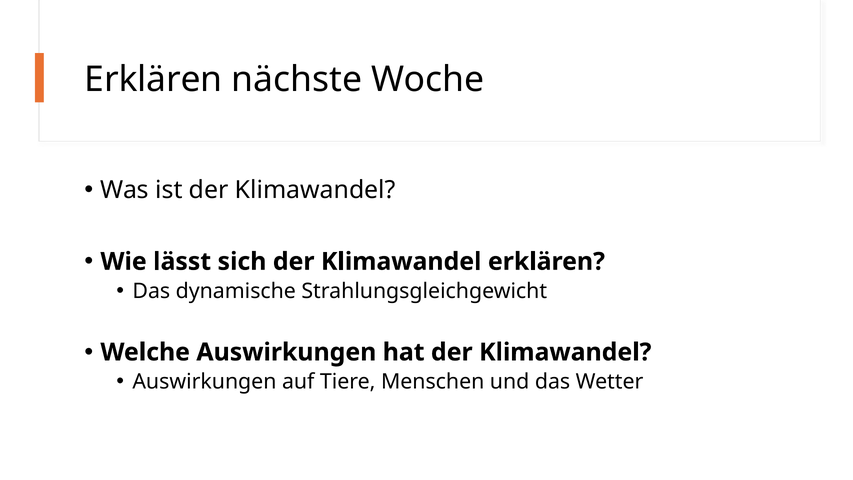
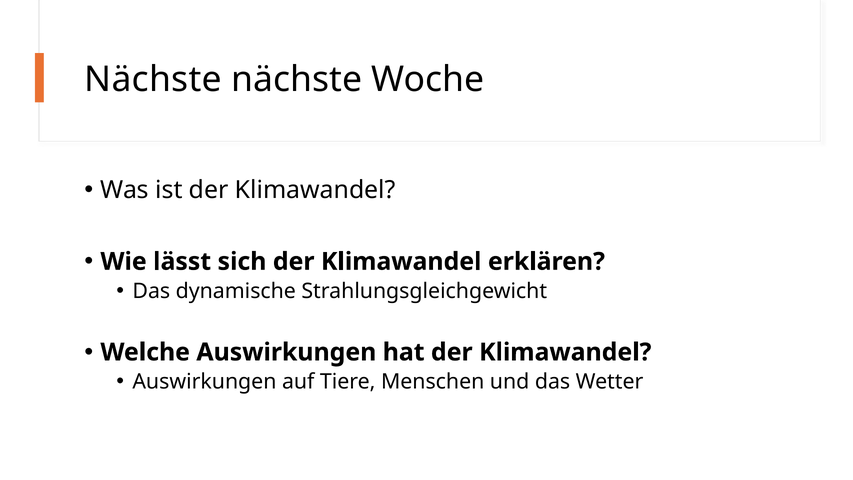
Erklären at (153, 79): Erklären -> Nächste
